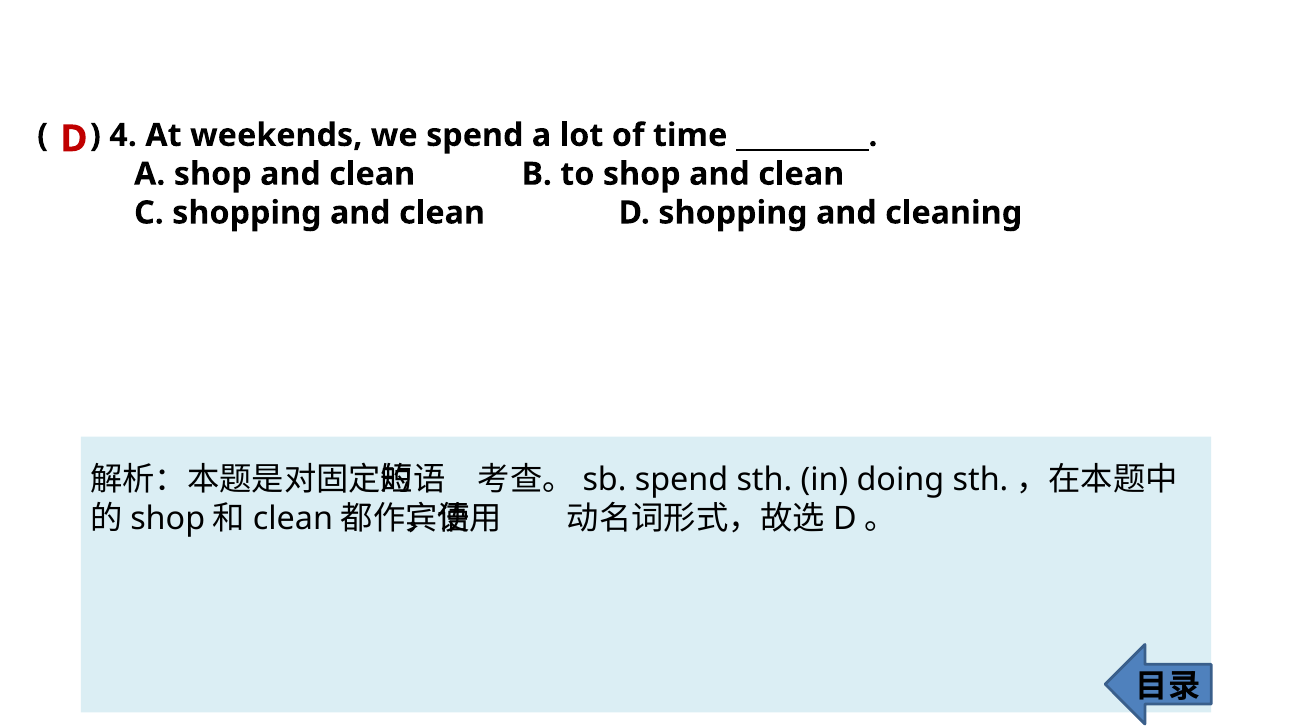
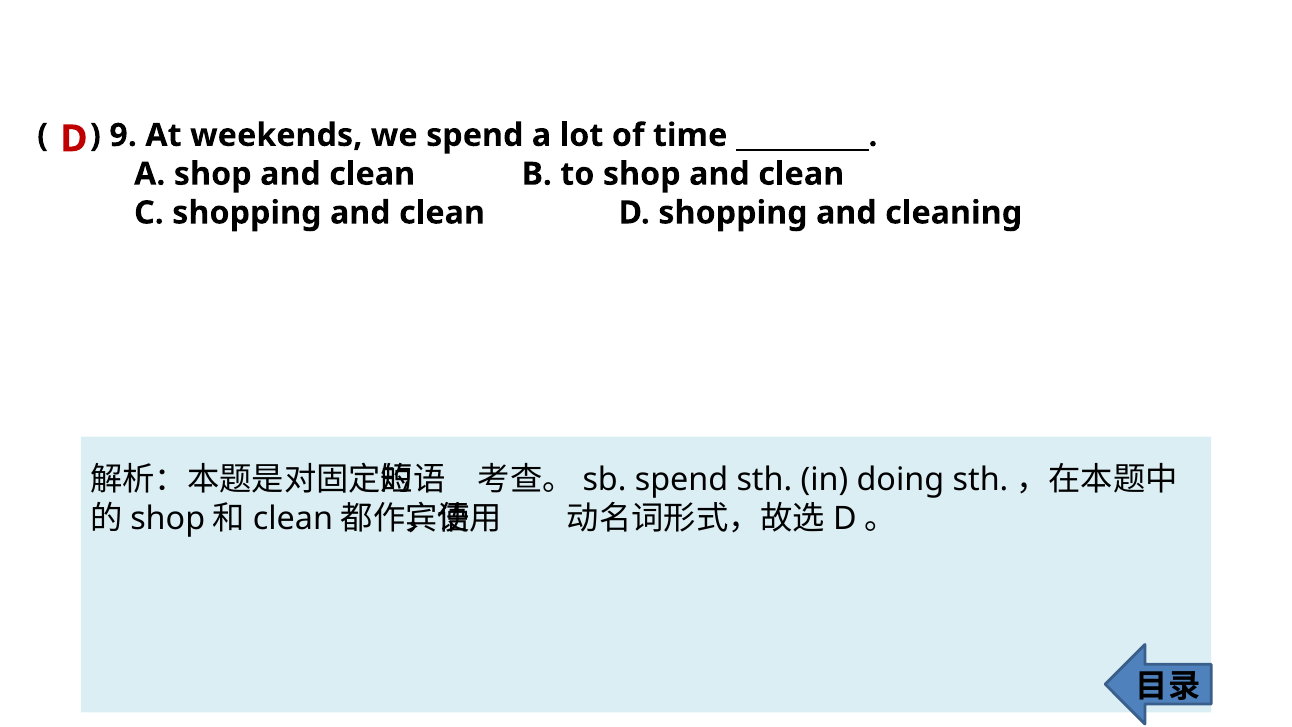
4: 4 -> 9
